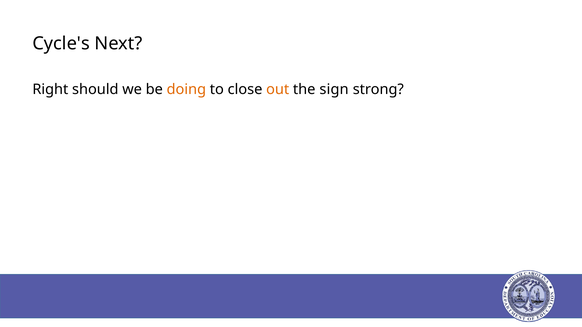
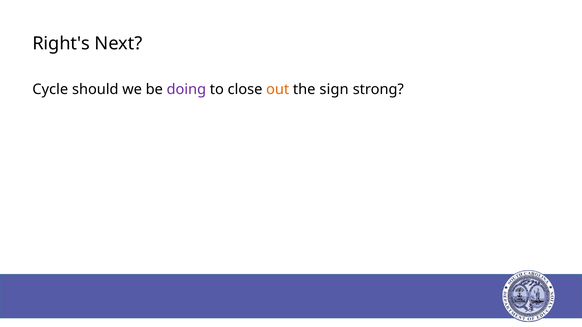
Cycle's: Cycle's -> Right's
Right: Right -> Cycle
doing colour: orange -> purple
